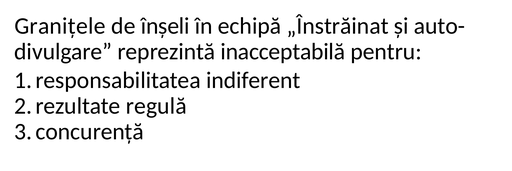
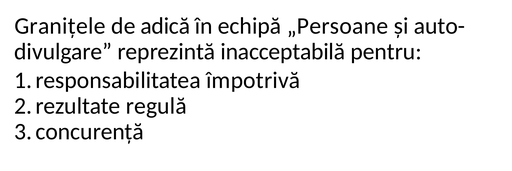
înșeli: înșeli -> adică
„Înstrăinat: „Înstrăinat -> „Persoane
indiferent: indiferent -> împotrivă
